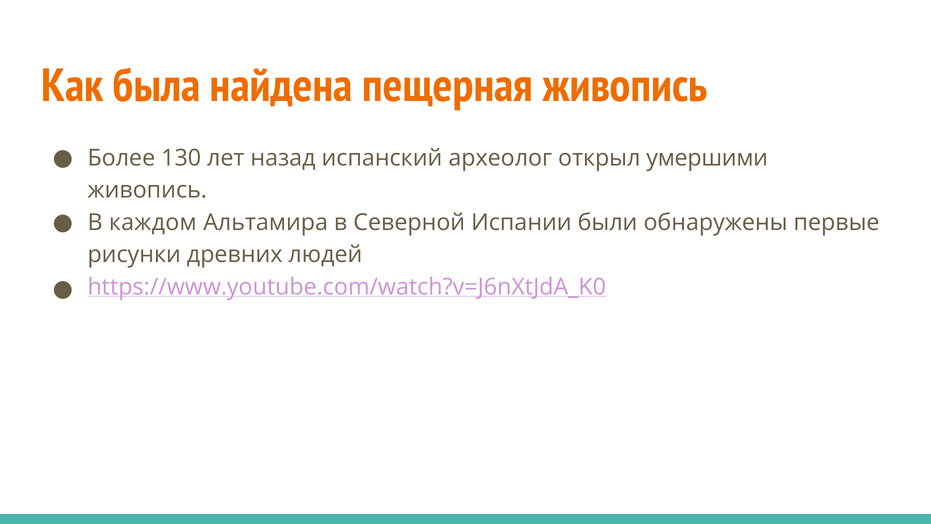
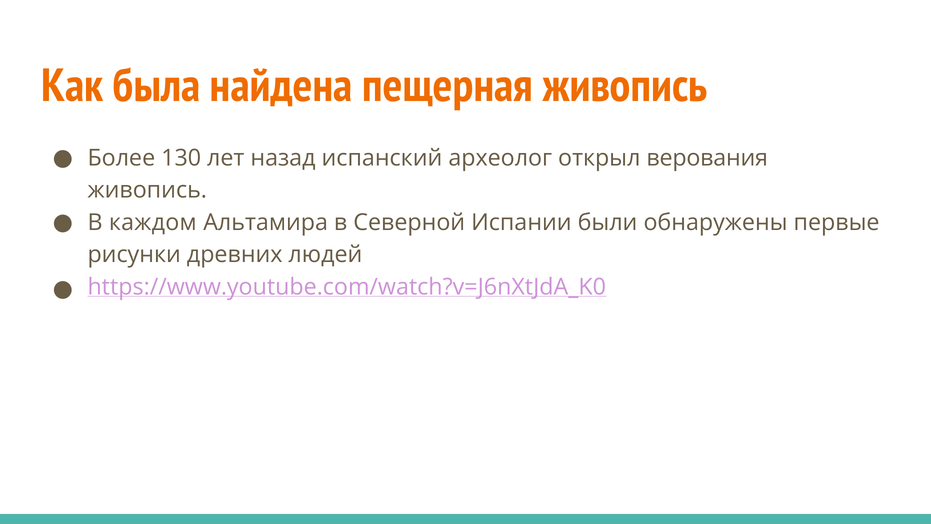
умершими: умершими -> верования
